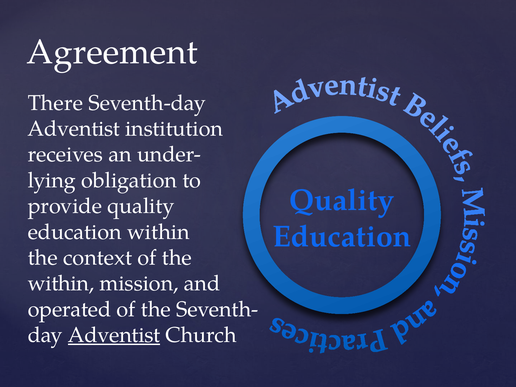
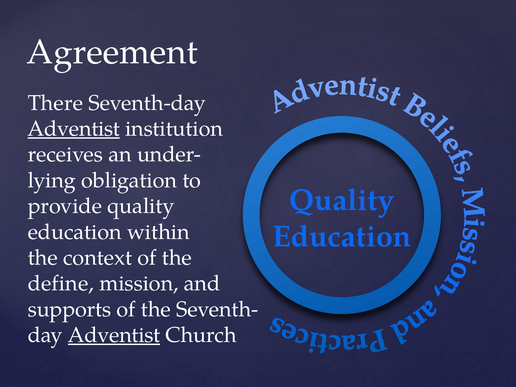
Adventist at (74, 129) underline: none -> present
within at (61, 284): within -> define
operated: operated -> supports
